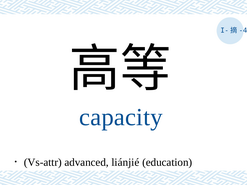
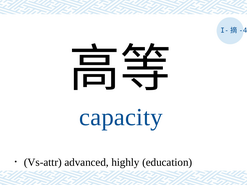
liánjié: liánjié -> highly
